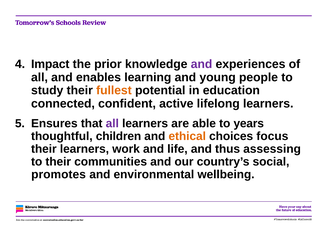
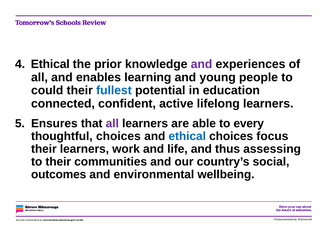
Impact at (50, 64): Impact -> Ethical
study: study -> could
fullest colour: orange -> blue
years: years -> every
thoughtful children: children -> choices
ethical at (187, 136) colour: orange -> blue
promotes: promotes -> outcomes
